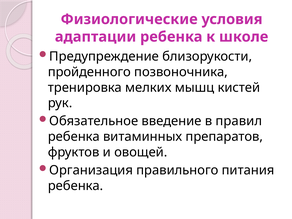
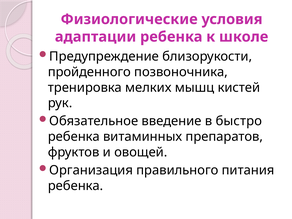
правил: правил -> быстро
